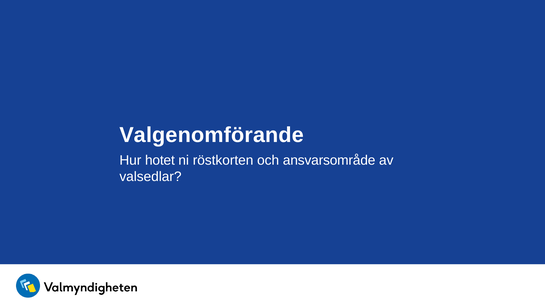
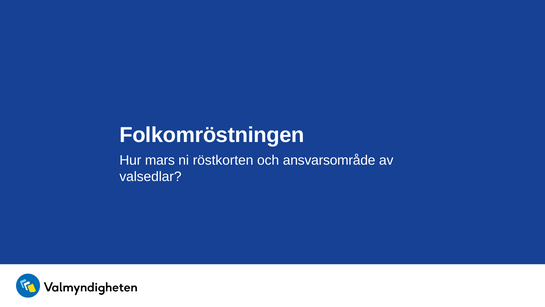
Valgenomförande: Valgenomförande -> Folkomröstningen
hotet: hotet -> mars
